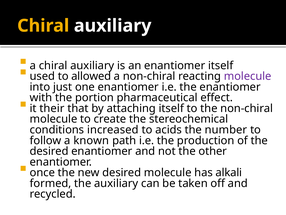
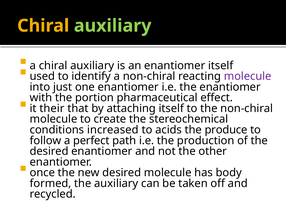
auxiliary at (113, 26) colour: white -> light green
allowed: allowed -> identify
number: number -> produce
known: known -> perfect
alkali: alkali -> body
